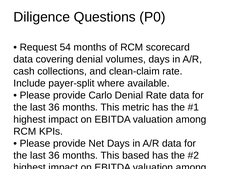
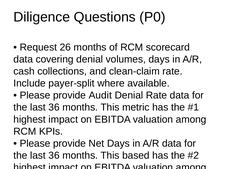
54: 54 -> 26
Carlo: Carlo -> Audit
